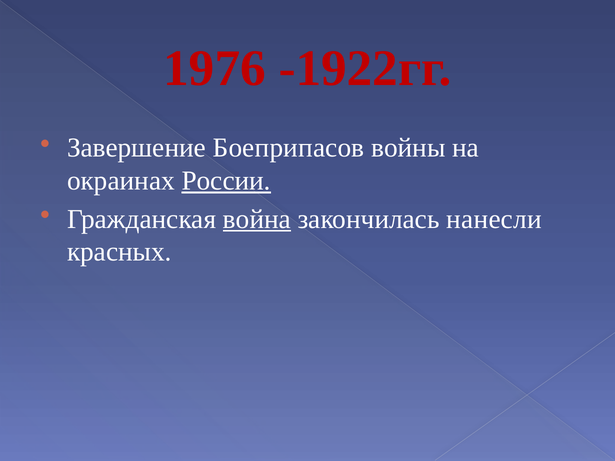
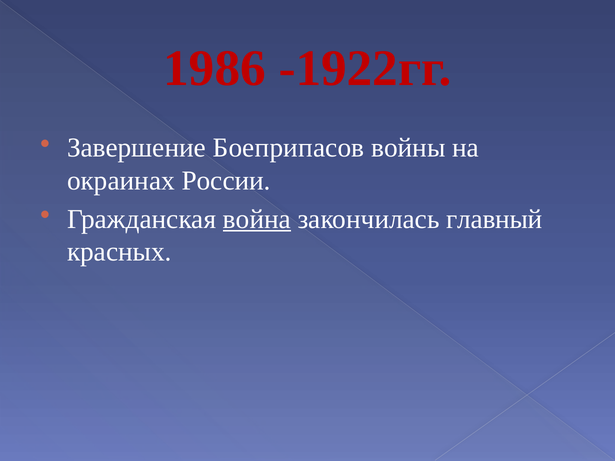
1976: 1976 -> 1986
России underline: present -> none
нанесли: нанесли -> главный
